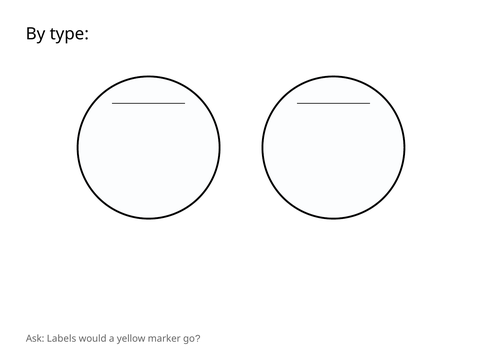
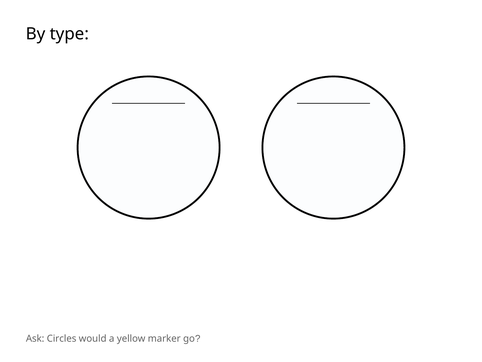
Labels: Labels -> Circles
